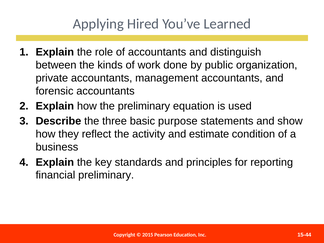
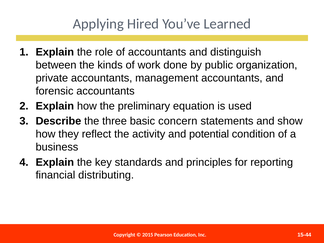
purpose: purpose -> concern
estimate: estimate -> potential
financial preliminary: preliminary -> distributing
